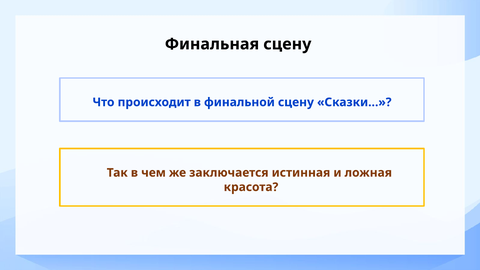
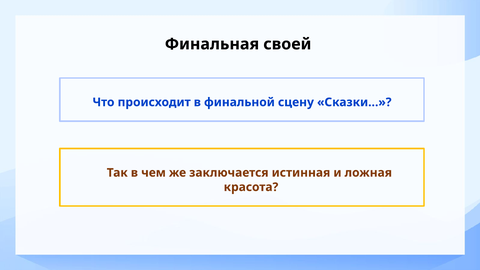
Финальная сцену: сцену -> своей
